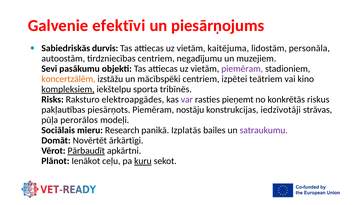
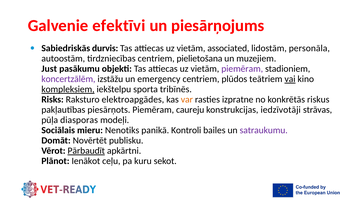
kaitējuma: kaitējuma -> associated
negadījumu: negadījumu -> pielietošana
Sevi: Sevi -> Just
koncertzālēm colour: orange -> purple
mācībspēki: mācībspēki -> emergency
izpētei: izpētei -> plūdos
vai underline: none -> present
var colour: purple -> orange
pieņemt: pieņemt -> izpratne
nostāju: nostāju -> caureju
perorālos: perorālos -> diasporas
Research: Research -> Nenotiks
Izplatās: Izplatās -> Kontroli
ārkārtīgi: ārkārtīgi -> publisku
kuru underline: present -> none
